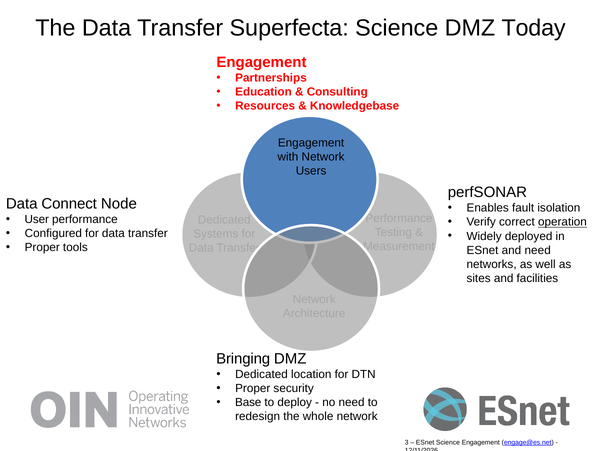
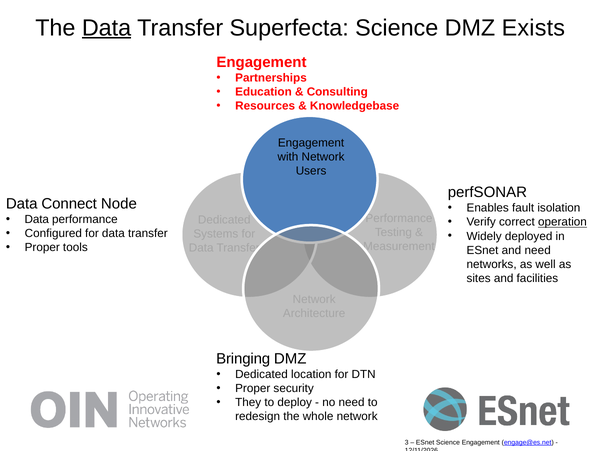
Data at (107, 28) underline: none -> present
Today: Today -> Exists
User at (37, 219): User -> Data
Base: Base -> They
